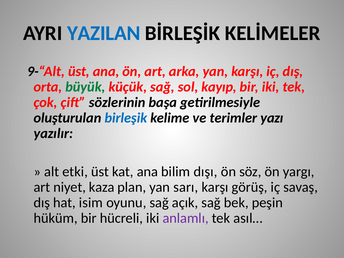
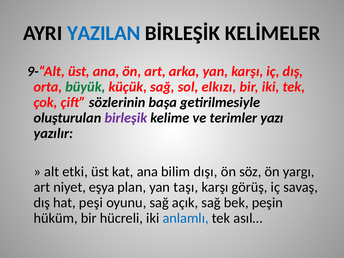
kayıp: kayıp -> elkızı
birleşik colour: blue -> purple
kaza: kaza -> eşya
sarı: sarı -> taşı
isim: isim -> peşi
anlamlı colour: purple -> blue
